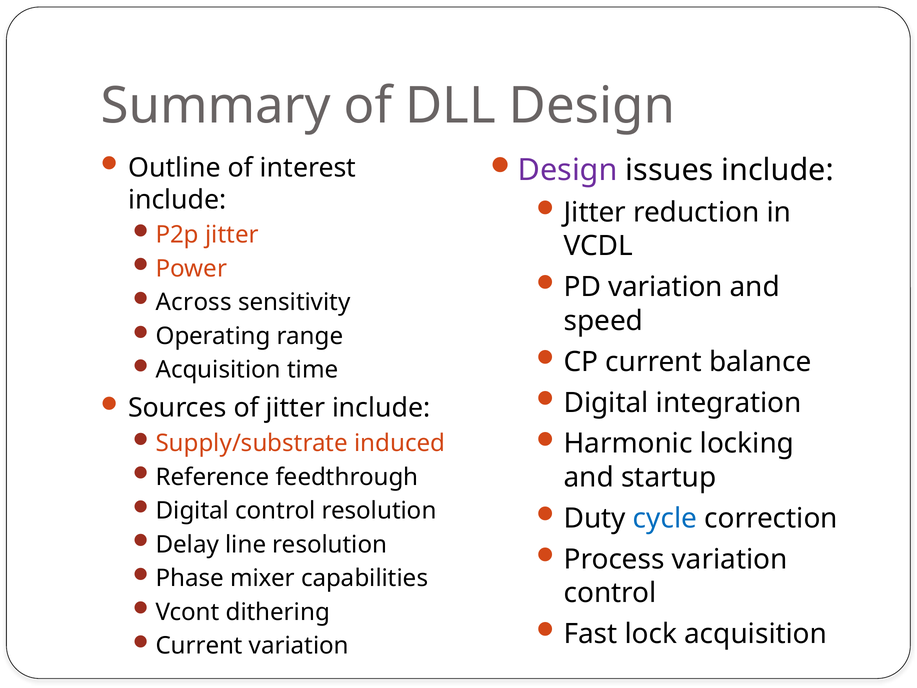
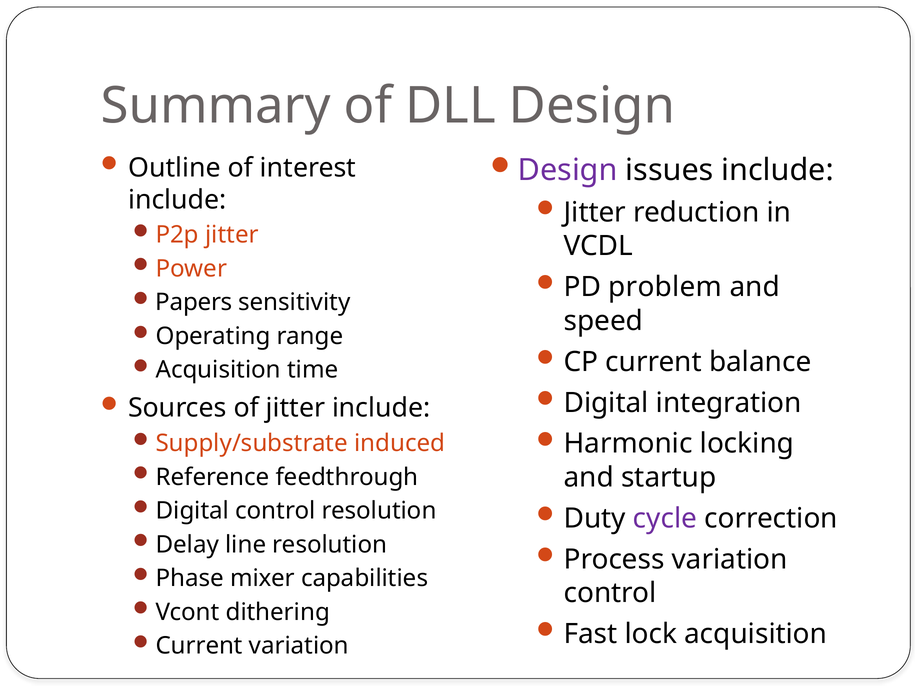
PD variation: variation -> problem
Across: Across -> Papers
cycle colour: blue -> purple
